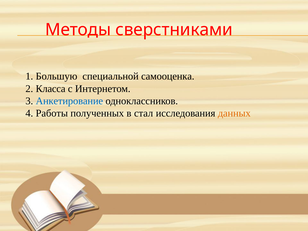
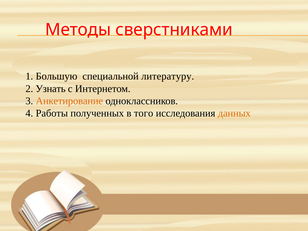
самооценка: самооценка -> литературу
Класса: Класса -> Узнать
Анкетирование colour: blue -> orange
стал: стал -> того
